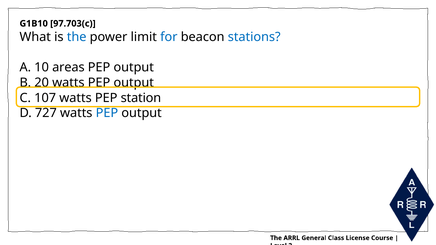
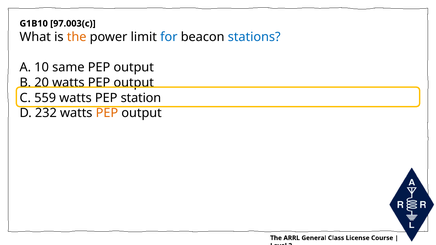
97.703(c: 97.703(c -> 97.003(c
the at (77, 37) colour: blue -> orange
areas: areas -> same
107: 107 -> 559
727: 727 -> 232
PEP at (107, 113) colour: blue -> orange
